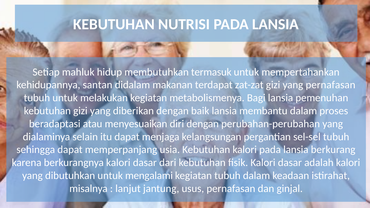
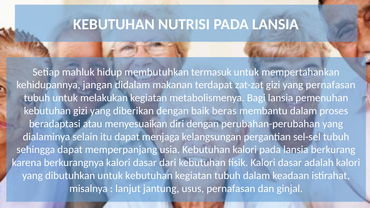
santan: santan -> jangan
baik lansia: lansia -> beras
untuk mengalami: mengalami -> kebutuhan
